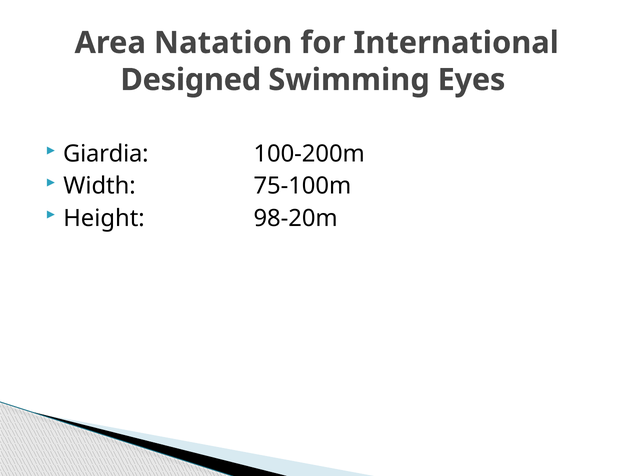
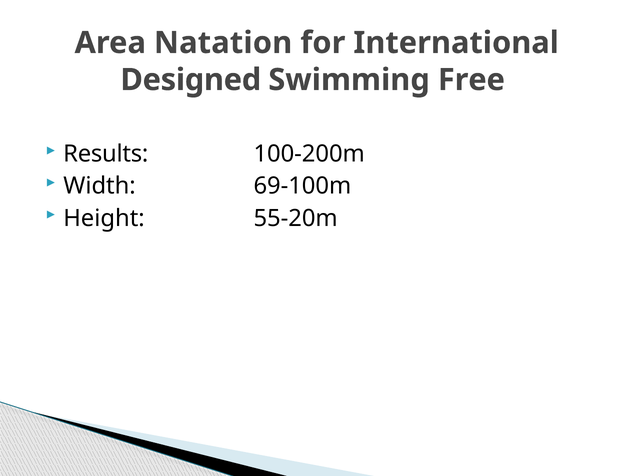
Eyes: Eyes -> Free
Giardia: Giardia -> Results
75-100m: 75-100m -> 69-100m
98-20m: 98-20m -> 55-20m
